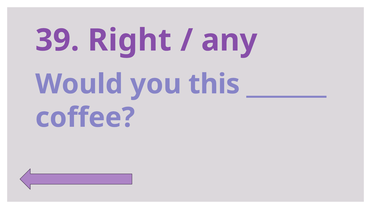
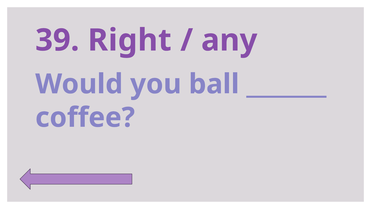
this: this -> ball
